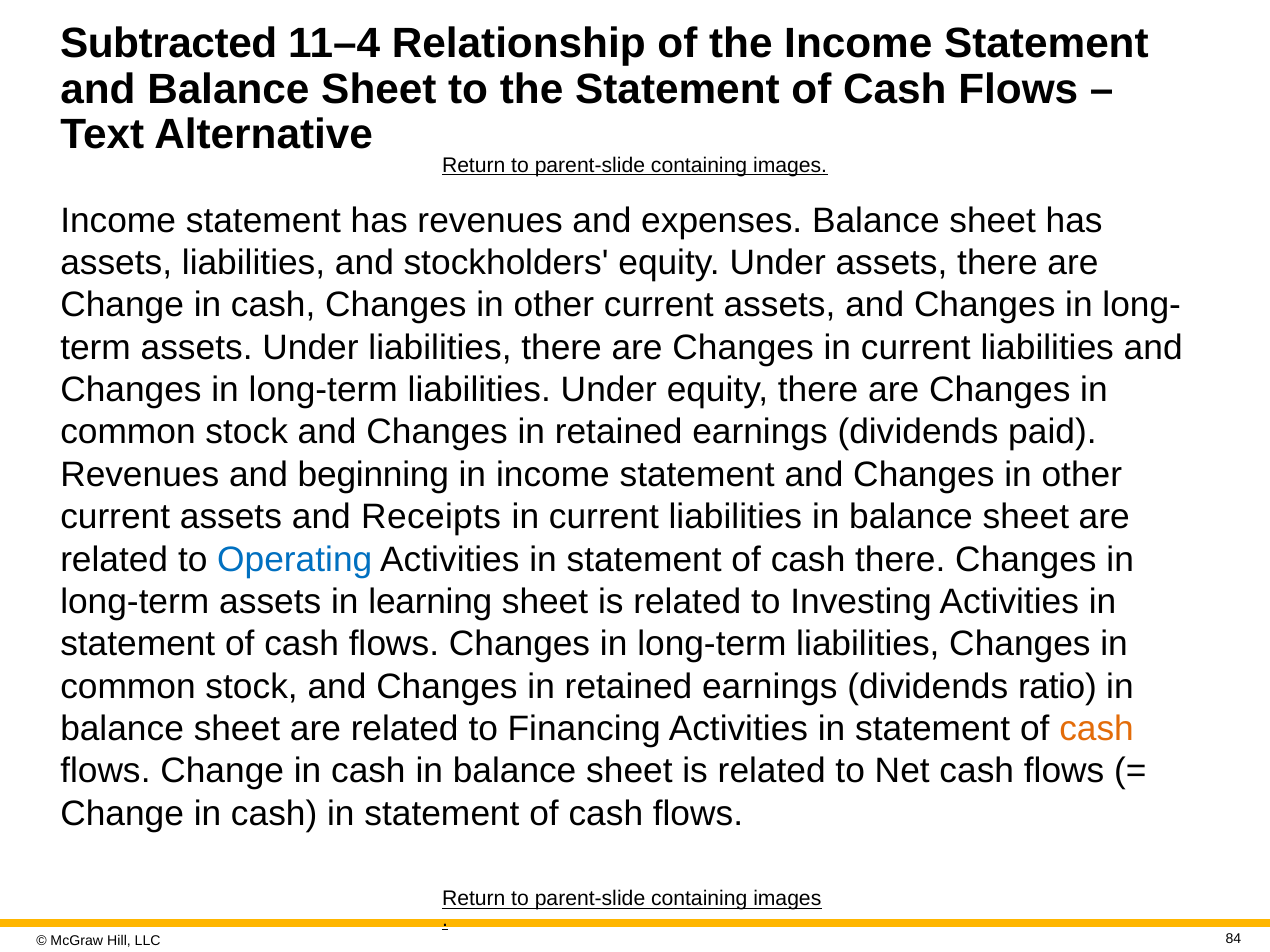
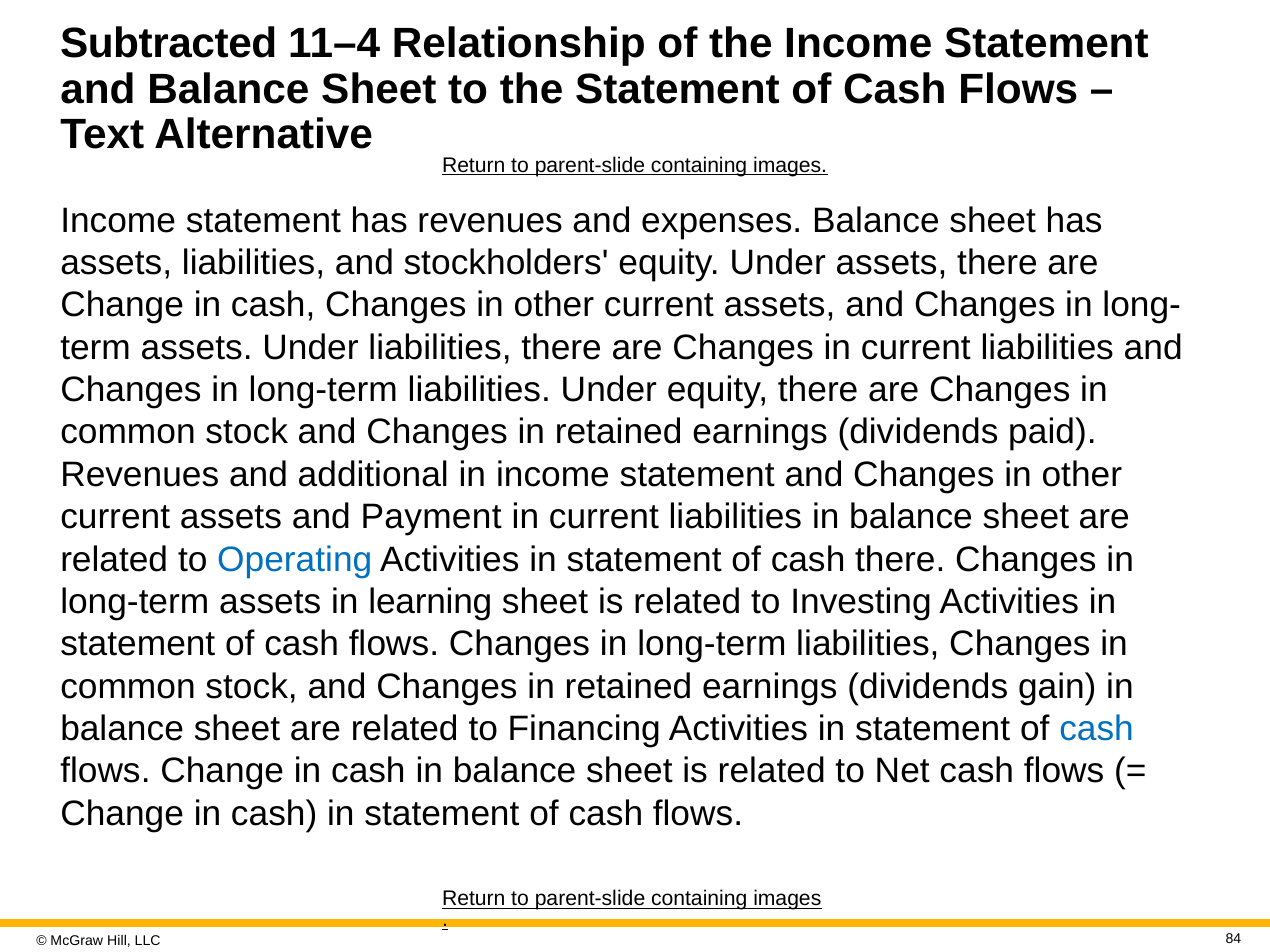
beginning: beginning -> additional
Receipts: Receipts -> Payment
ratio: ratio -> gain
cash at (1097, 729) colour: orange -> blue
